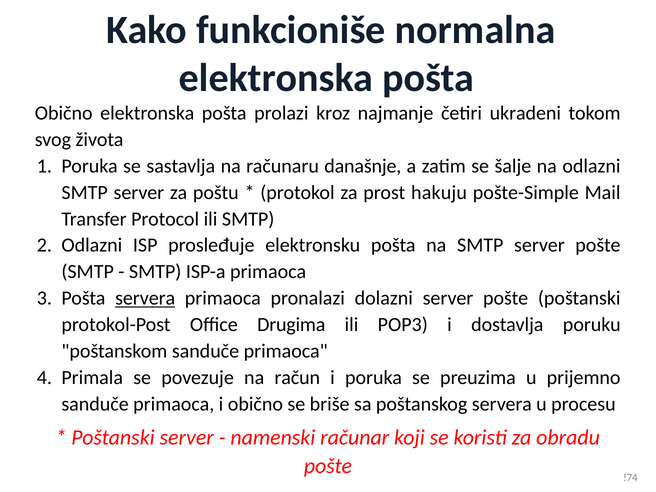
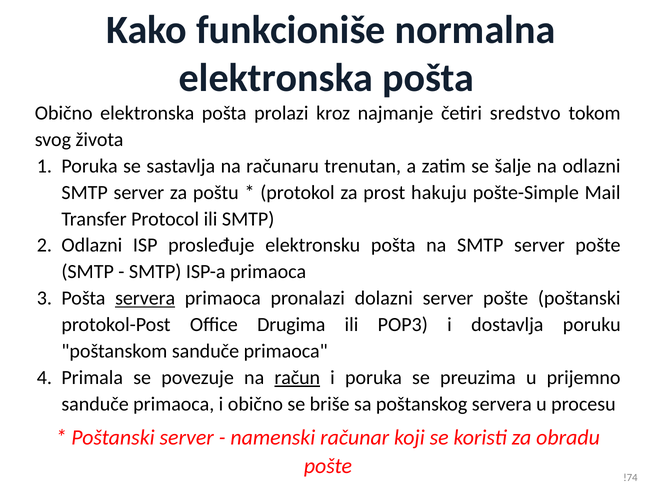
ukradeni: ukradeni -> sredstvo
današnje: današnje -> trenutan
račun underline: none -> present
